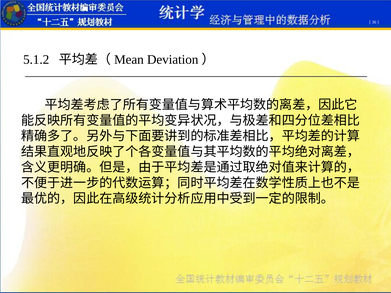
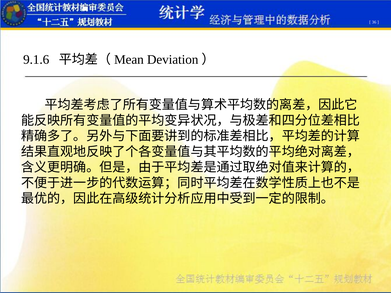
5.1.2: 5.1.2 -> 9.1.6
